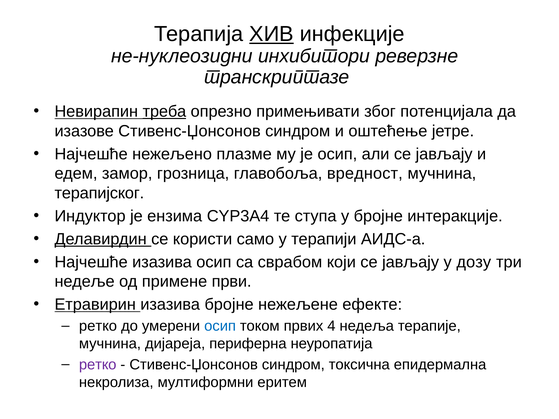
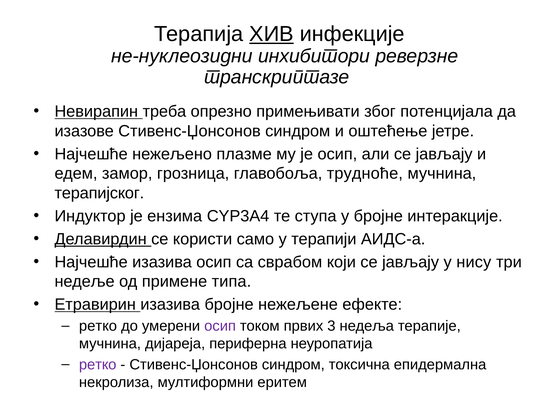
треба underline: present -> none
вредност: вредност -> трудноће
дозу: дозу -> нису
први: први -> типа
осип at (220, 326) colour: blue -> purple
4: 4 -> 3
